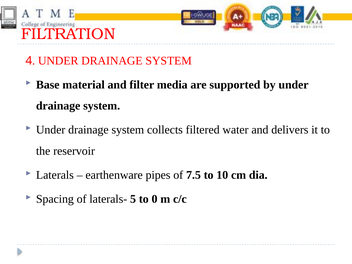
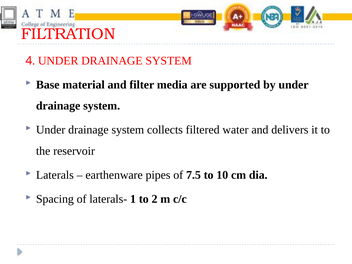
5: 5 -> 1
0: 0 -> 2
